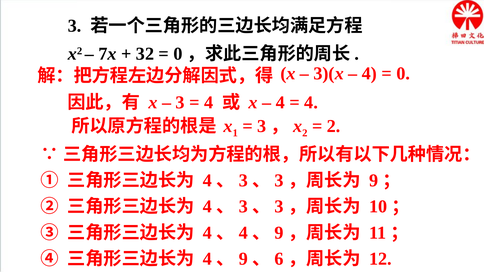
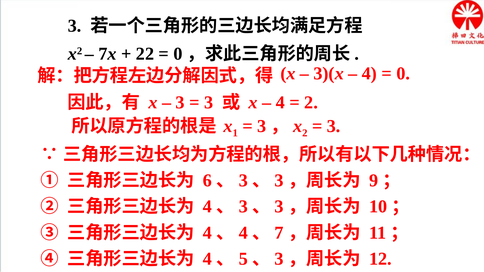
32: 32 -> 22
4 at (209, 102): 4 -> 3
4 at (311, 102): 4 -> 2
2 at (334, 126): 2 -> 3
4 at (207, 181): 4 -> 6
9 at (279, 233): 9 -> 7
9 at (243, 259): 9 -> 5
6 at (279, 259): 6 -> 3
